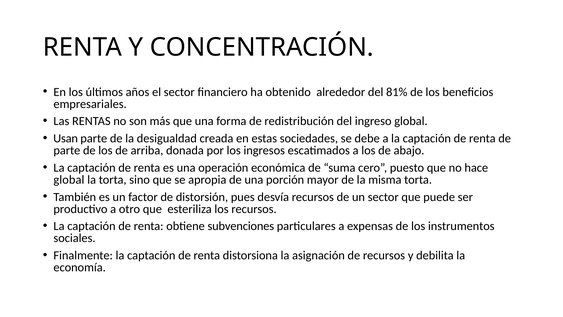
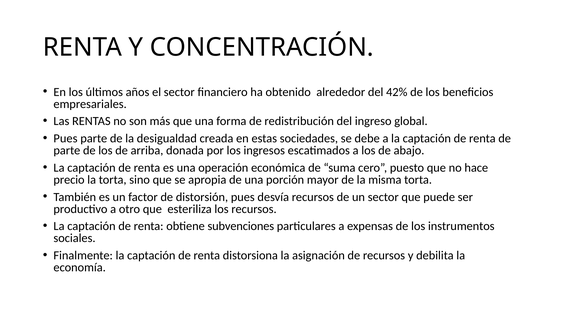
81%: 81% -> 42%
Usan at (66, 138): Usan -> Pues
global at (69, 180): global -> precio
